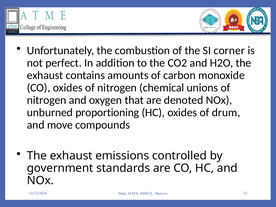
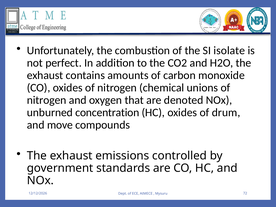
corner: corner -> isolate
proportioning: proportioning -> concentration
